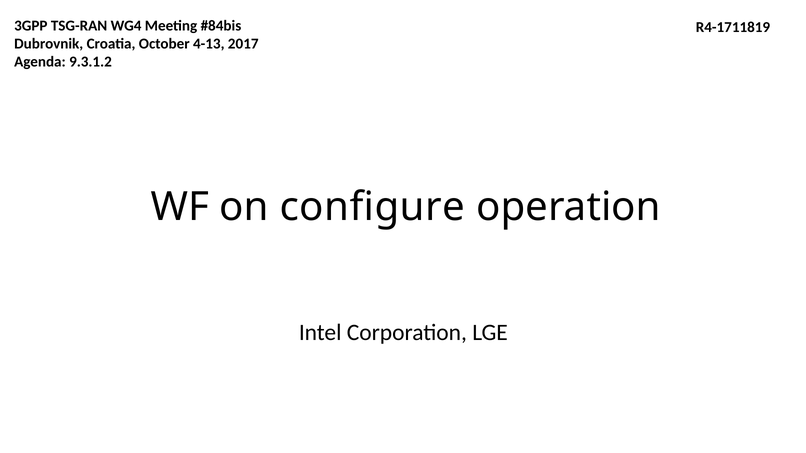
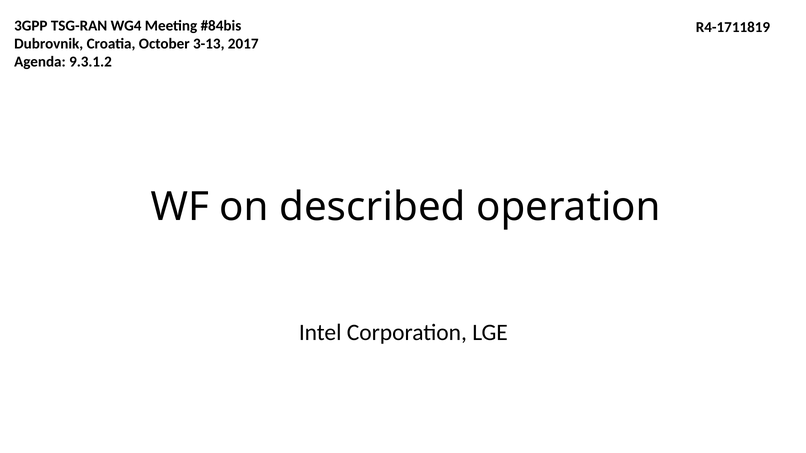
4-13: 4-13 -> 3-13
configure: configure -> described
